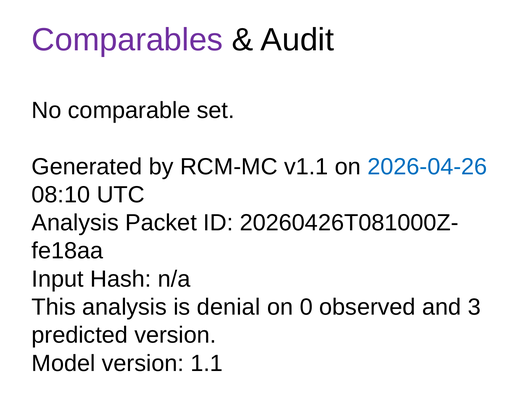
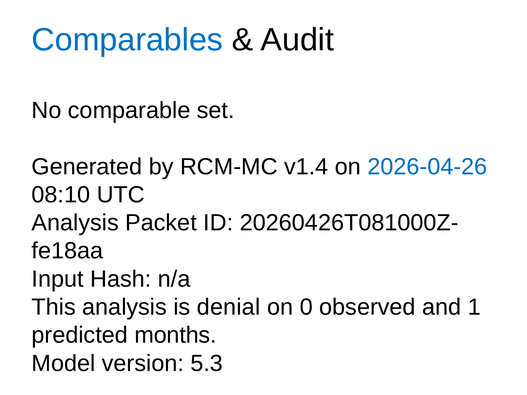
Comparables colour: purple -> blue
v1.1: v1.1 -> v1.4
3: 3 -> 1
predicted version: version -> months
1.1: 1.1 -> 5.3
